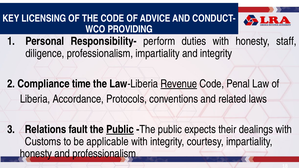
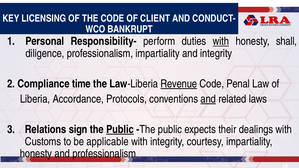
ADVICE: ADVICE -> CLIENT
PROVIDING: PROVIDING -> BANKRUPT
with at (221, 41) underline: none -> present
staff: staff -> shall
and at (208, 99) underline: none -> present
fault: fault -> sign
